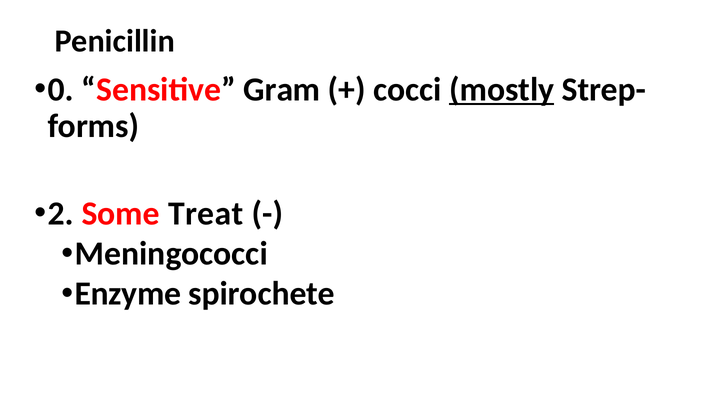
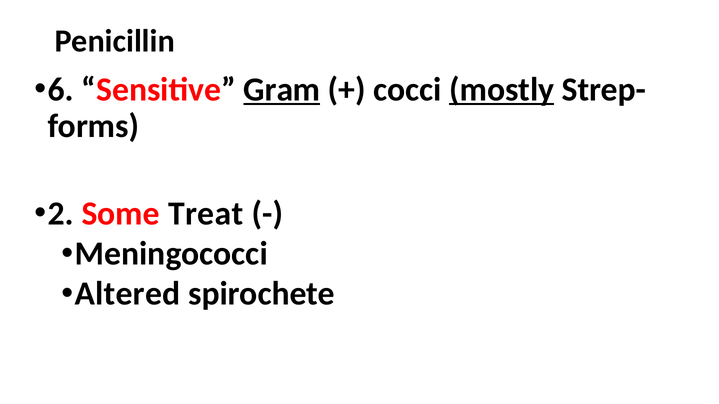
0: 0 -> 6
Gram underline: none -> present
Enzyme: Enzyme -> Altered
